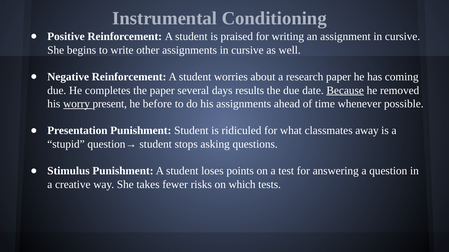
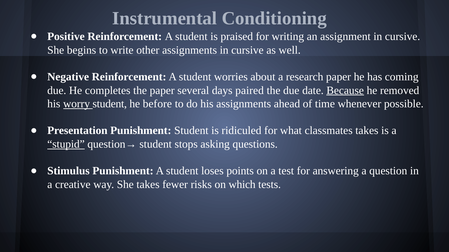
results: results -> paired
worry present: present -> student
classmates away: away -> takes
stupid underline: none -> present
